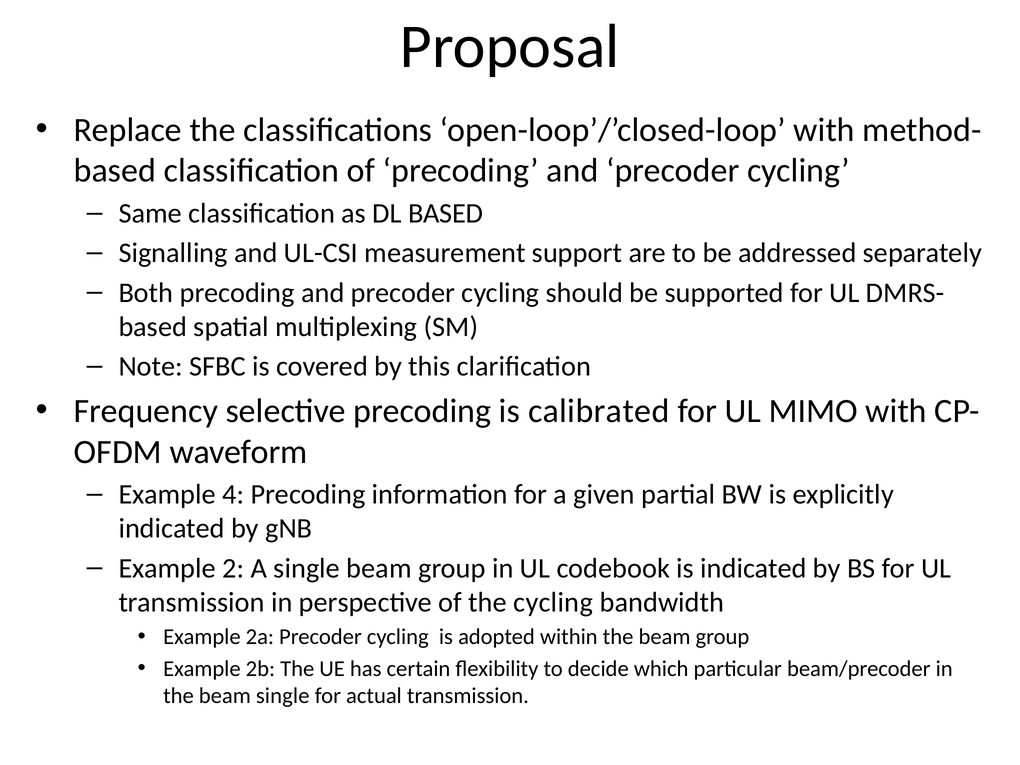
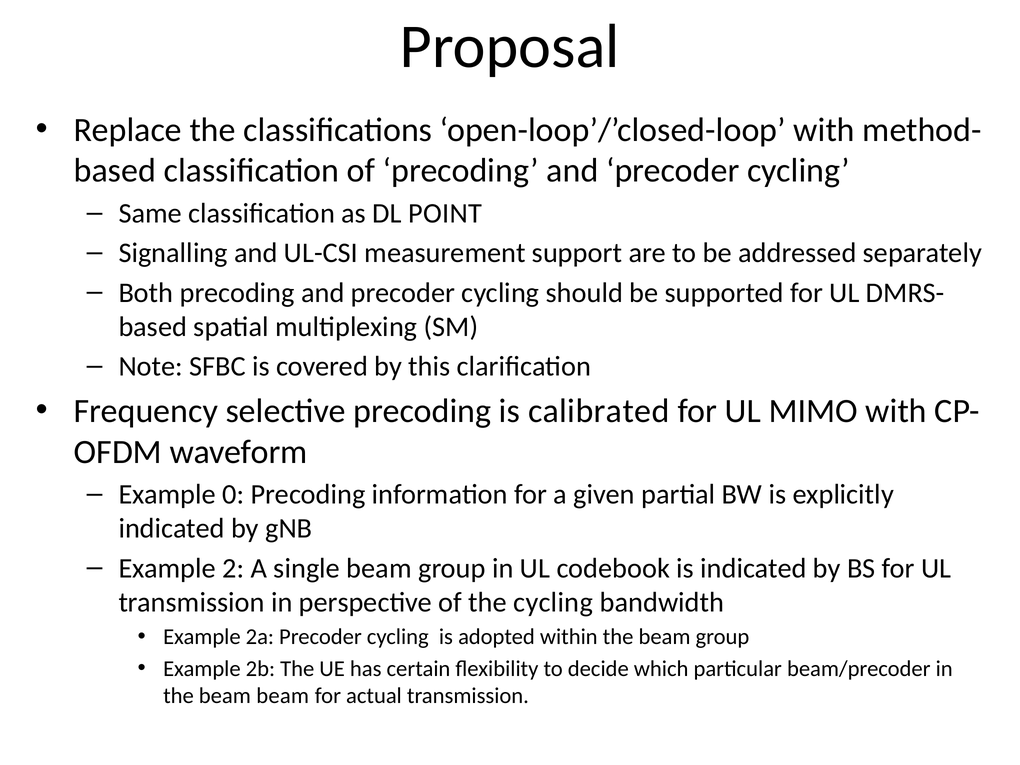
DL BASED: BASED -> POINT
4: 4 -> 0
beam single: single -> beam
